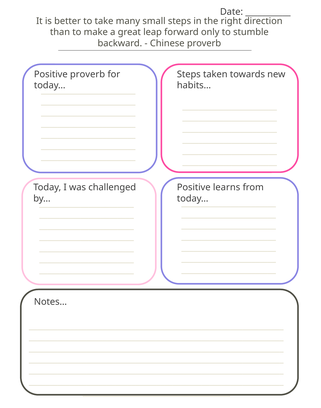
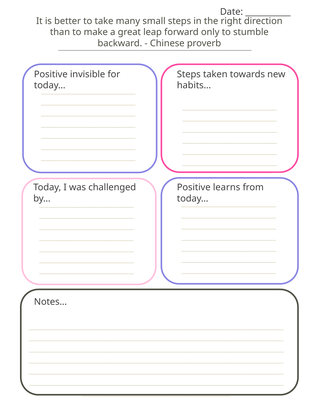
Positive proverb: proverb -> invisible
